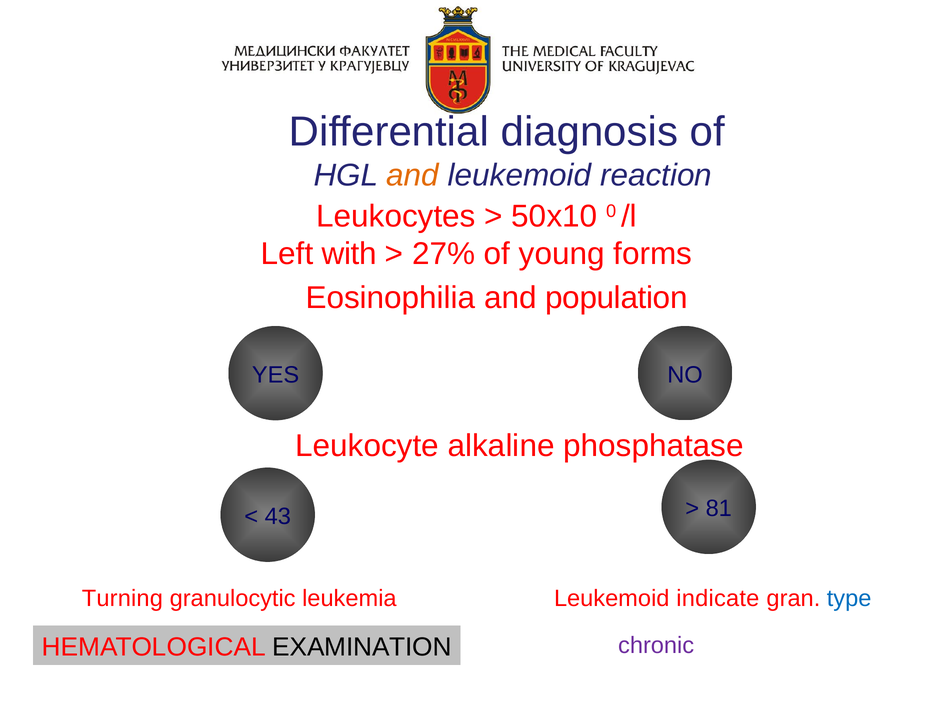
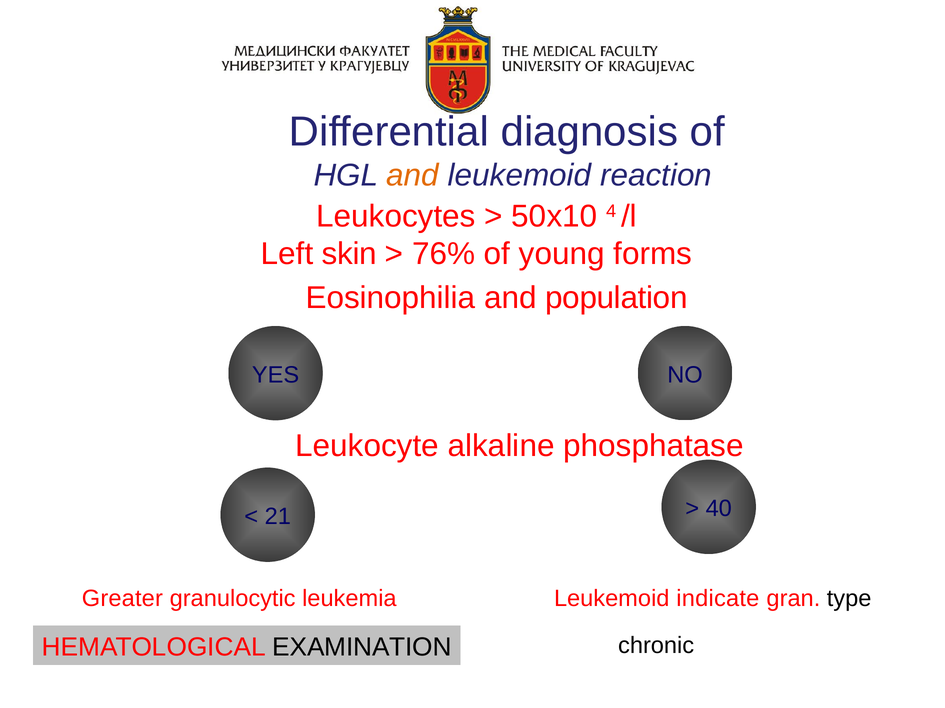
0: 0 -> 4
with: with -> skin
27%: 27% -> 76%
43: 43 -> 21
81: 81 -> 40
Turning: Turning -> Greater
type colour: blue -> black
chronic colour: purple -> black
